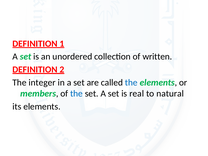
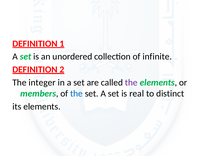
written: written -> infinite
the at (131, 82) colour: blue -> purple
natural: natural -> distinct
